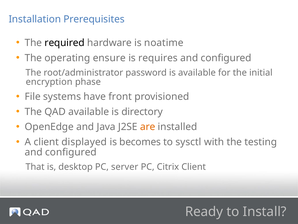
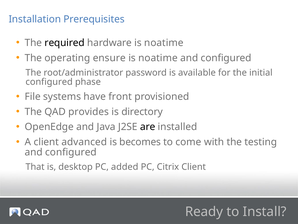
requires at (158, 58): requires -> noatime
encryption at (49, 82): encryption -> configured
QAD available: available -> provides
are colour: orange -> black
displayed: displayed -> advanced
sysctl: sysctl -> come
server: server -> added
